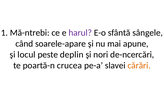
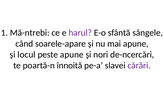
peste deplin: deplin -> apune
crucea: crucea -> înnoită
cărări colour: orange -> purple
